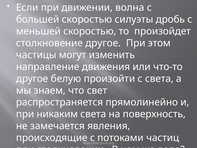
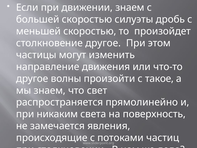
движении волна: волна -> знаем
белую: белую -> волны
с света: света -> такое
